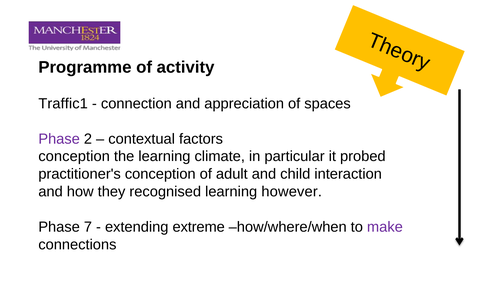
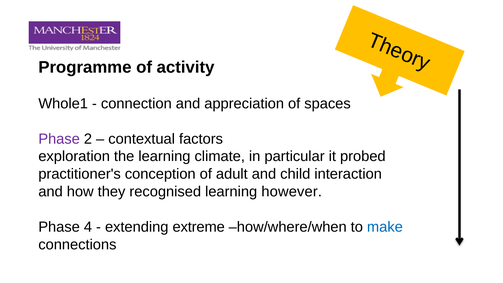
Traffic1: Traffic1 -> Whole1
conception at (74, 156): conception -> exploration
7: 7 -> 4
make colour: purple -> blue
